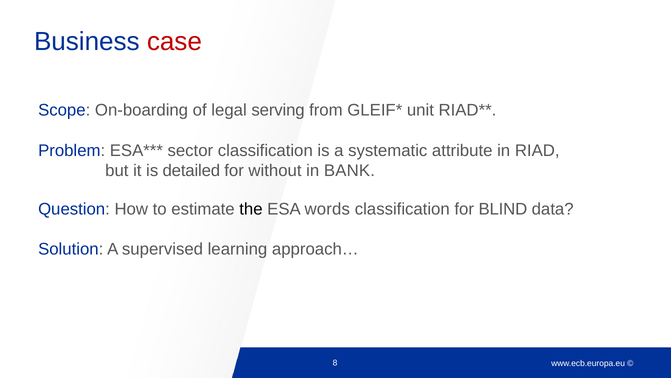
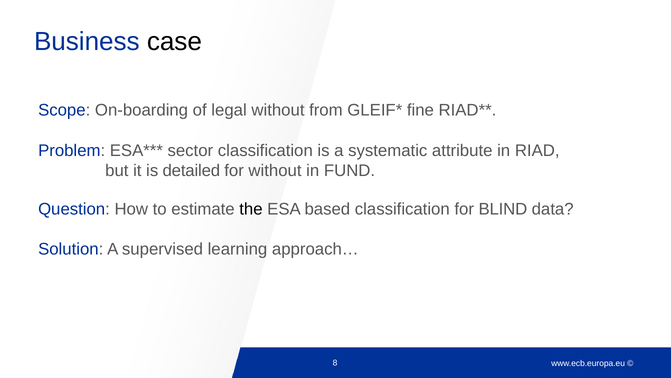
case colour: red -> black
legal serving: serving -> without
unit: unit -> fine
BANK: BANK -> FUND
words: words -> based
